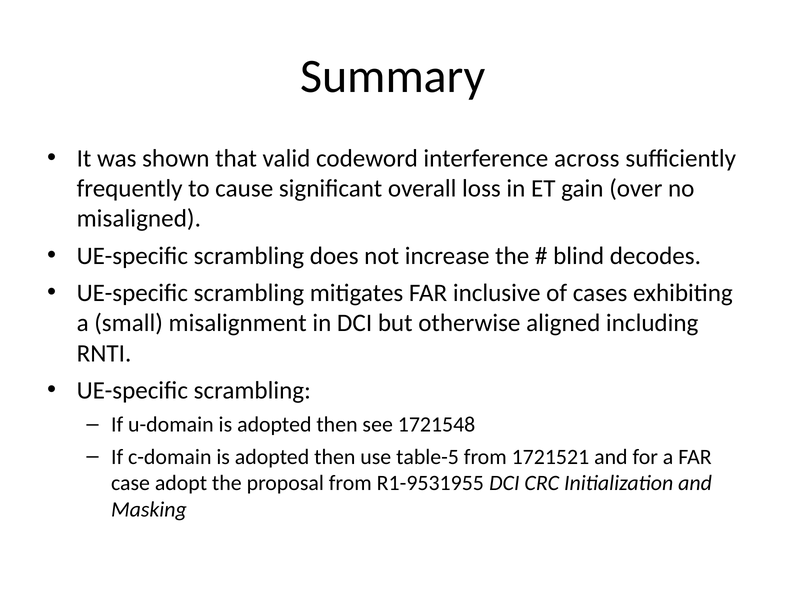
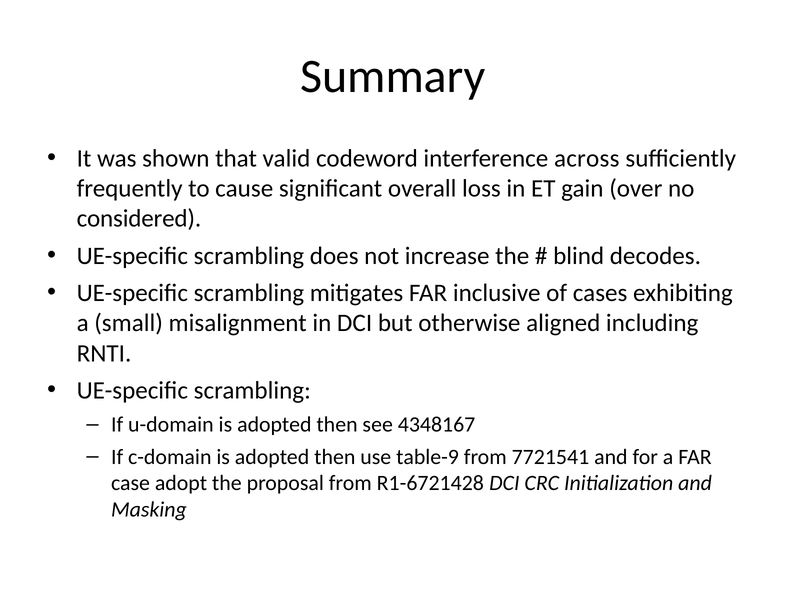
misaligned: misaligned -> considered
1721548: 1721548 -> 4348167
table-5: table-5 -> table-9
1721521: 1721521 -> 7721541
R1-9531955: R1-9531955 -> R1-6721428
